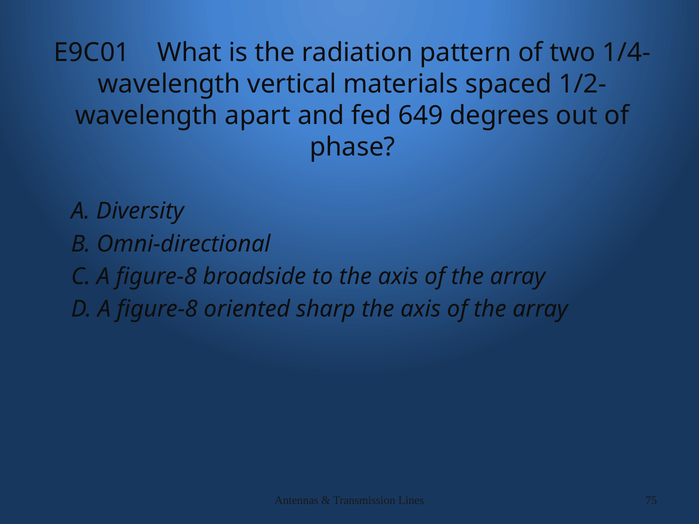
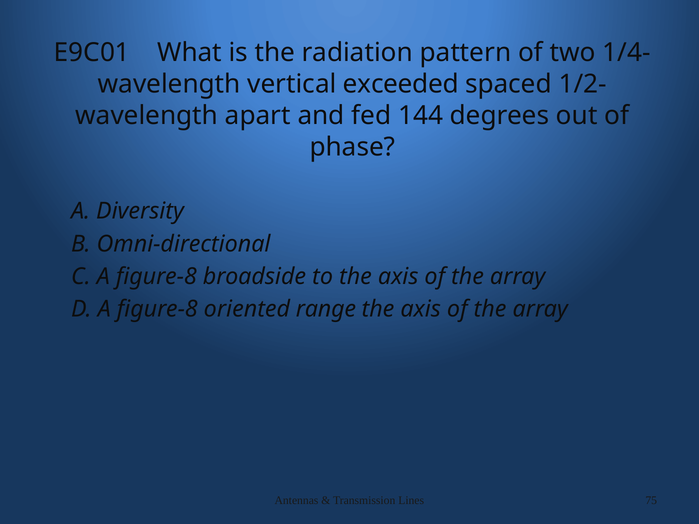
materials: materials -> exceeded
649: 649 -> 144
sharp: sharp -> range
